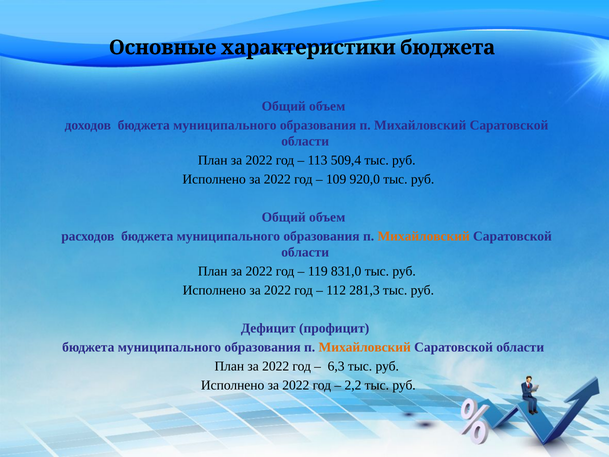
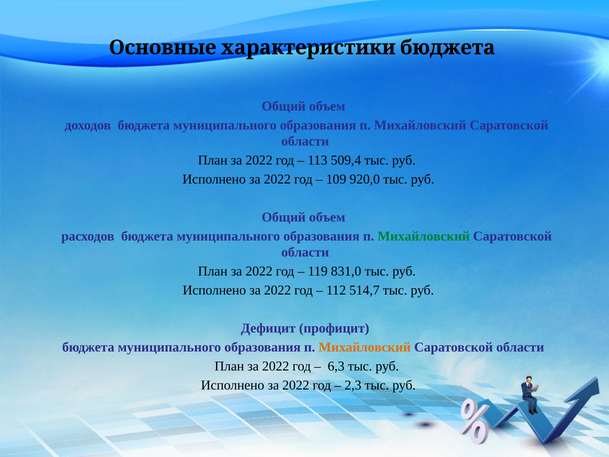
Михайловский at (424, 236) colour: orange -> green
281,3: 281,3 -> 514,7
2,2: 2,2 -> 2,3
